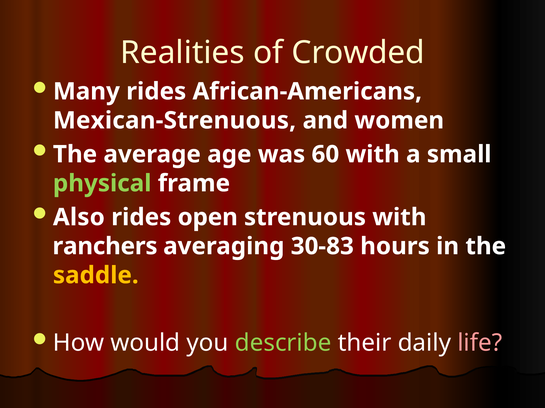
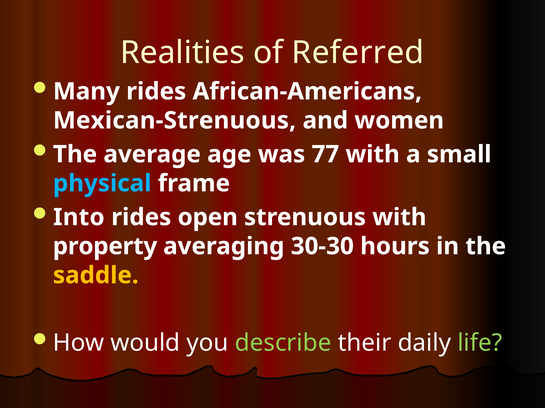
Crowded: Crowded -> Referred
60: 60 -> 77
physical colour: light green -> light blue
Also: Also -> Into
ranchers: ranchers -> property
30-83: 30-83 -> 30-30
life colour: pink -> light green
